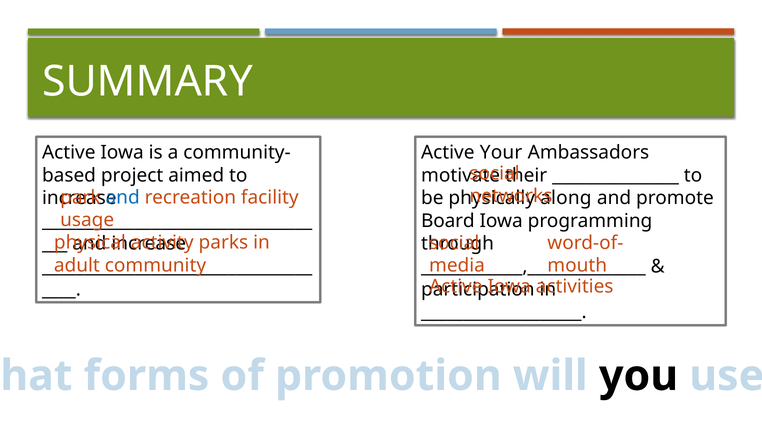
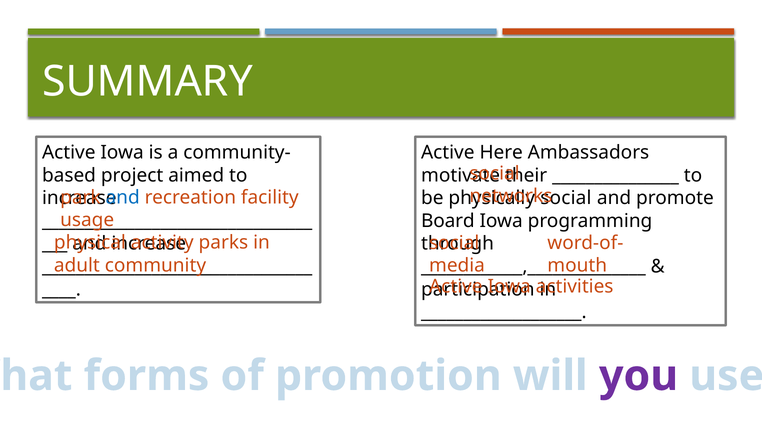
Your: Your -> Here
along at (566, 198): along -> social
you colour: black -> purple
